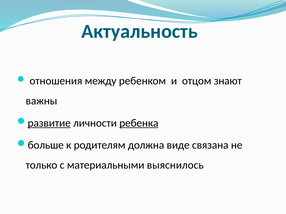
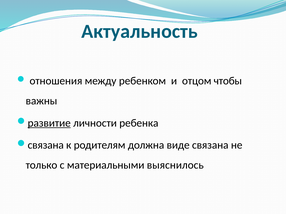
знают: знают -> чтобы
ребенка underline: present -> none
больше at (46, 145): больше -> связана
